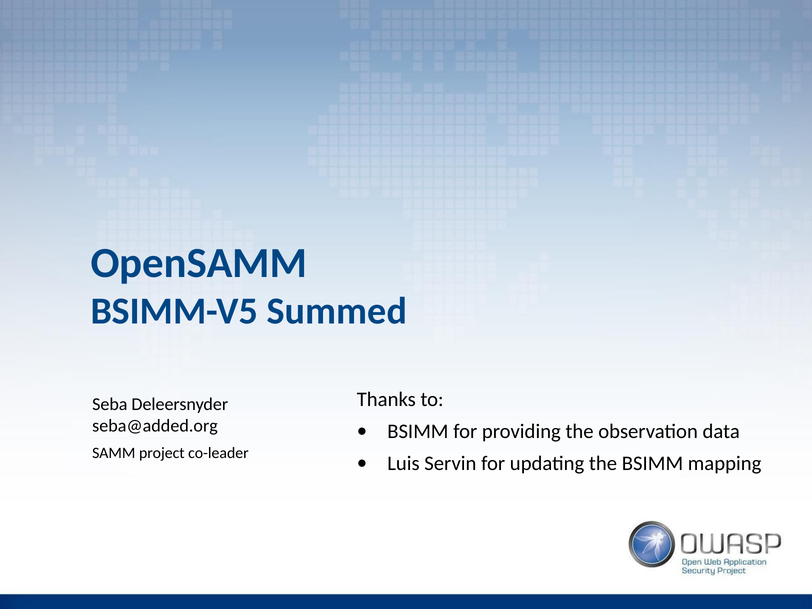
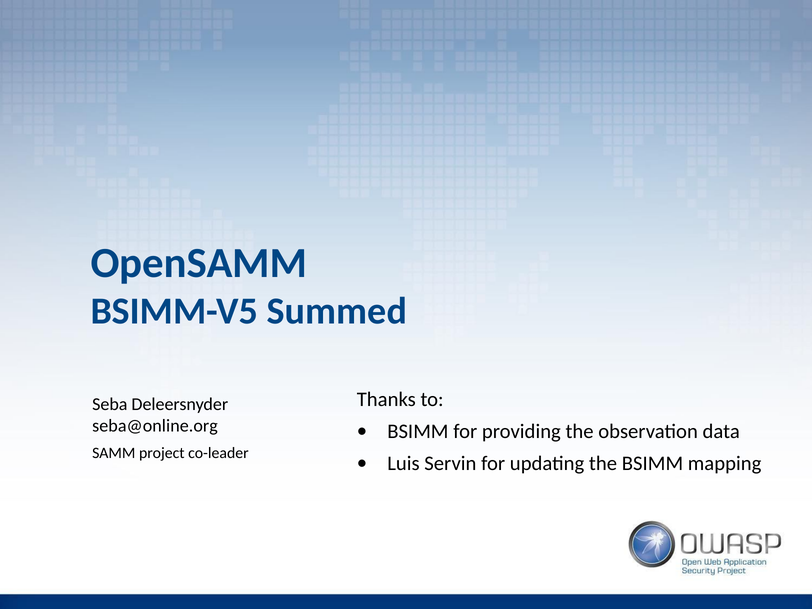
seba@added.org: seba@added.org -> seba@online.org
